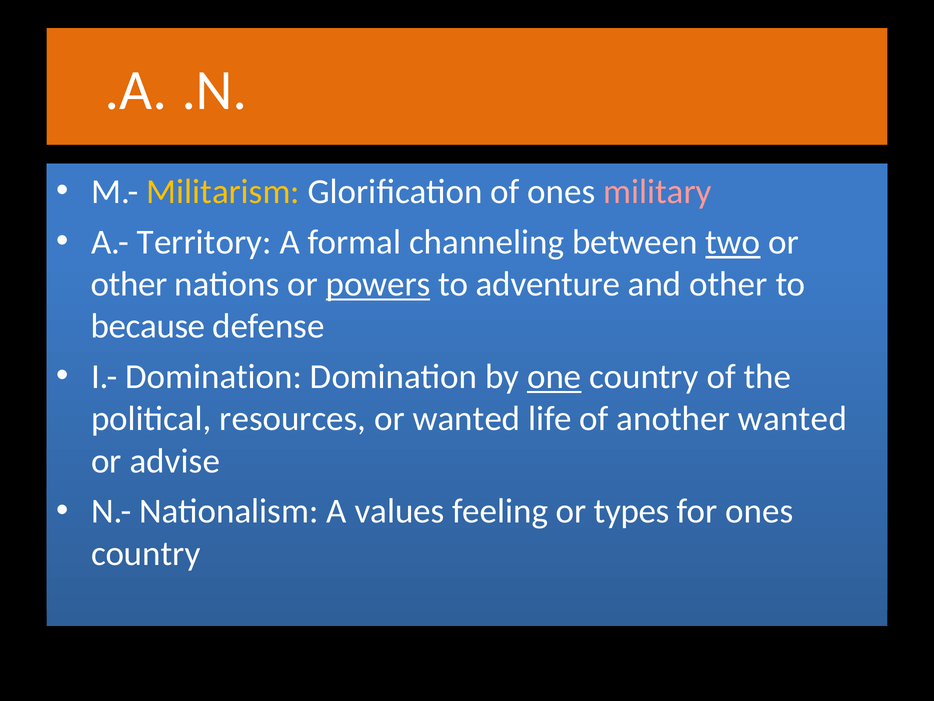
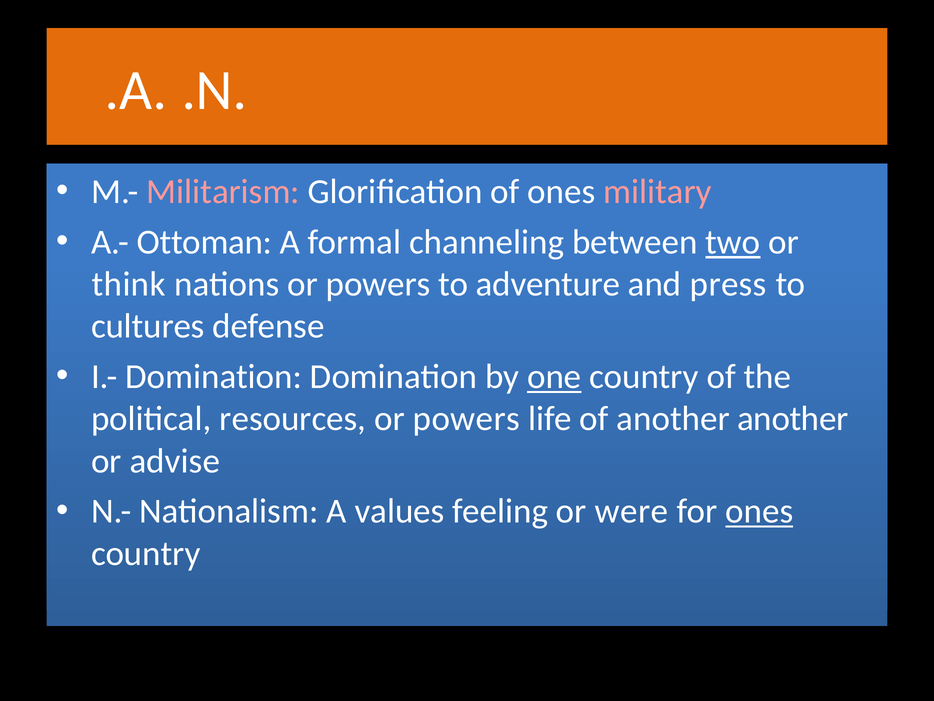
Militarism colour: yellow -> pink
Territory: Territory -> Ottoman
other at (129, 284): other -> think
powers at (378, 284) underline: present -> none
and other: other -> press
because: because -> cultures
wanted at (466, 419): wanted -> powers
another wanted: wanted -> another
types: types -> were
ones at (759, 511) underline: none -> present
